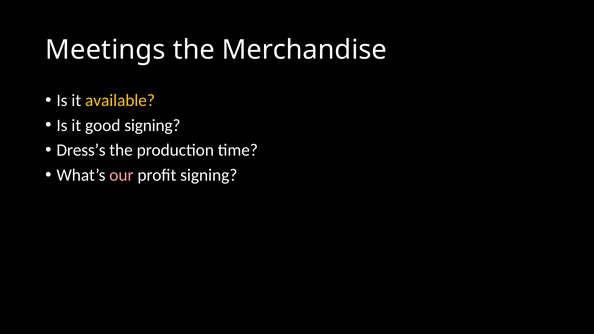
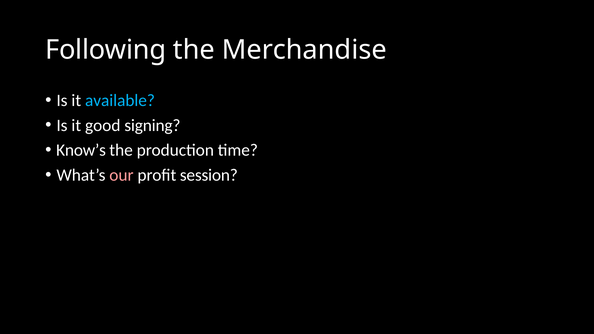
Meetings: Meetings -> Following
available colour: yellow -> light blue
Dress’s: Dress’s -> Know’s
profit signing: signing -> session
